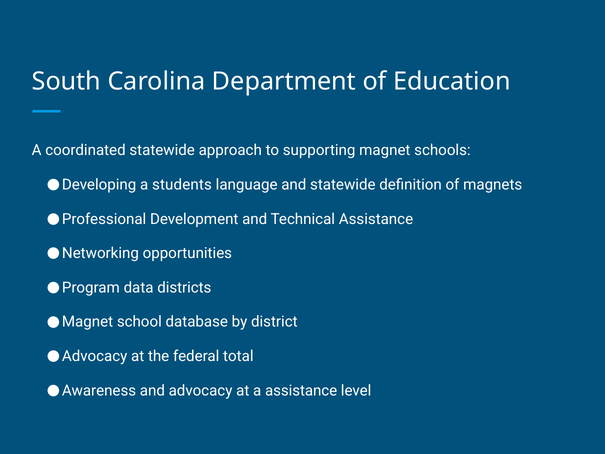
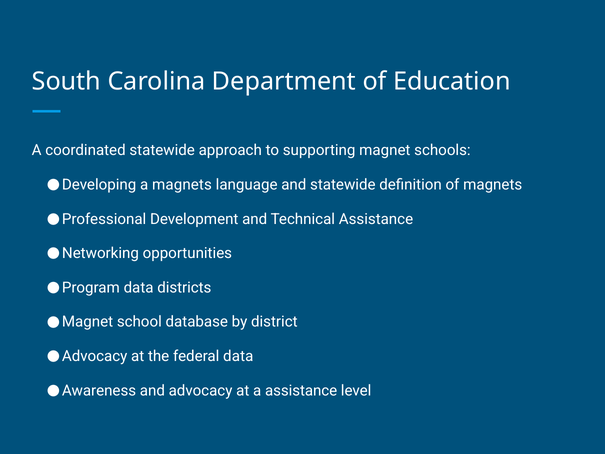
a students: students -> magnets
federal total: total -> data
